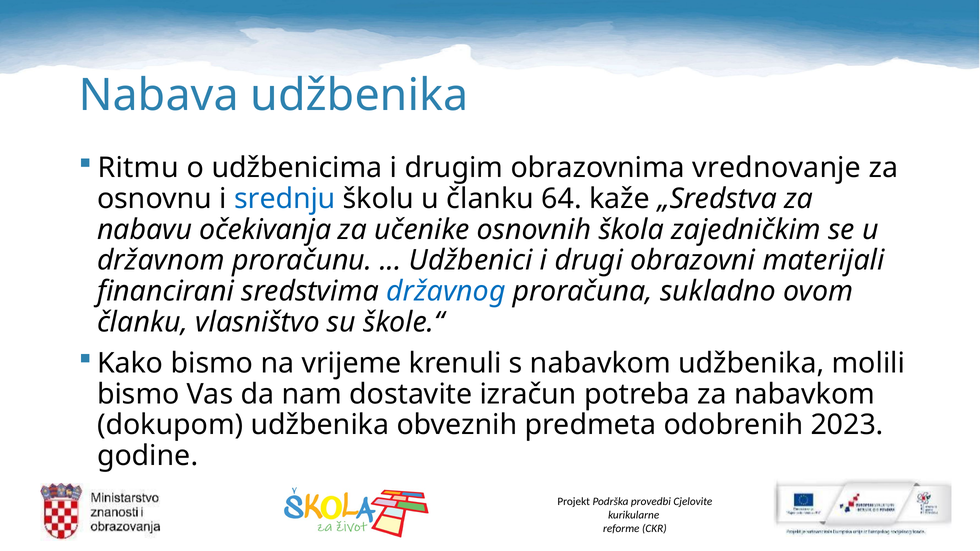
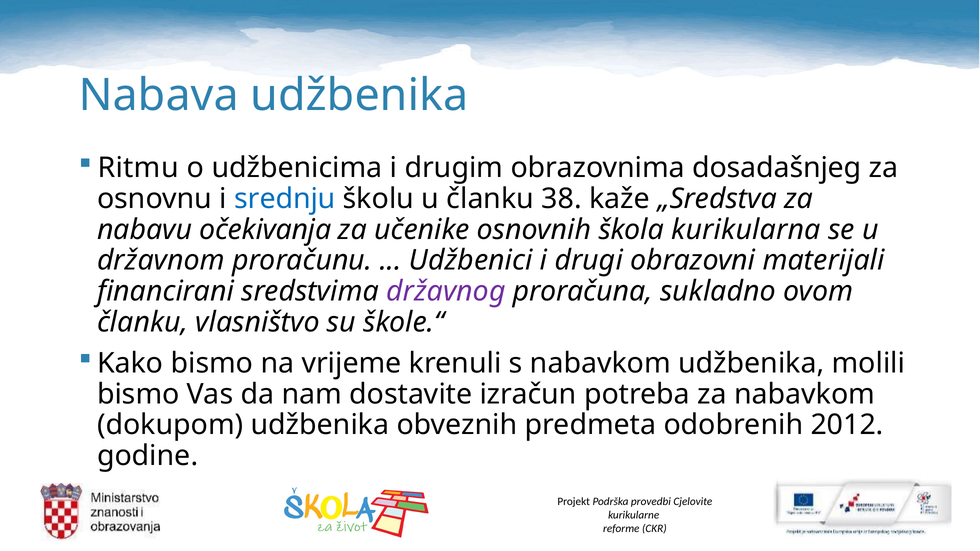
vrednovanje: vrednovanje -> dosadašnjeg
64: 64 -> 38
zajedničkim: zajedničkim -> kurikularna
državnog colour: blue -> purple
2023: 2023 -> 2012
